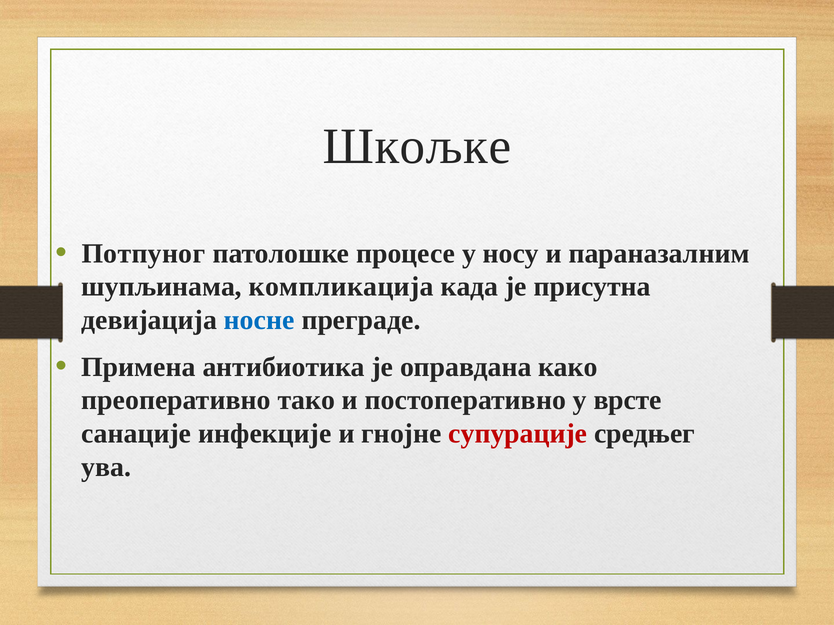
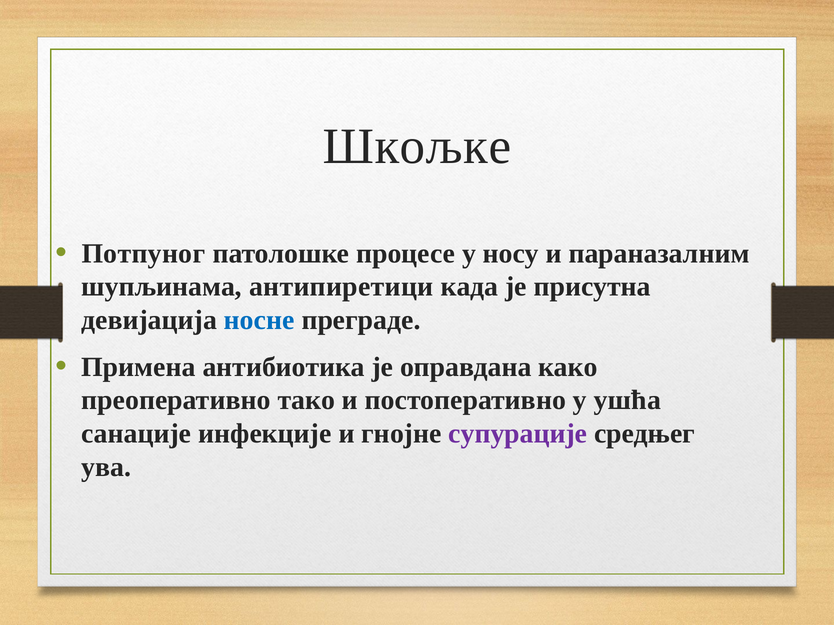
компликација: компликација -> антипиретици
врсте: врсте -> ушћа
супурације colour: red -> purple
